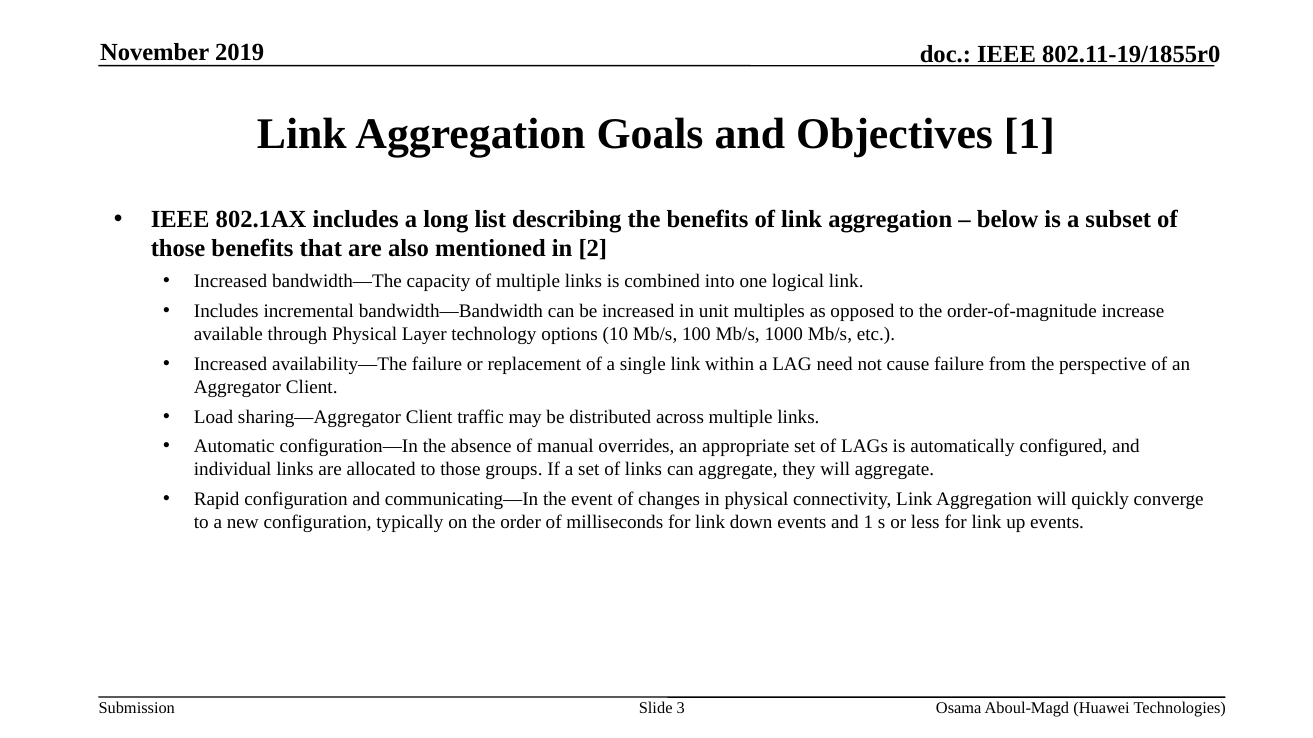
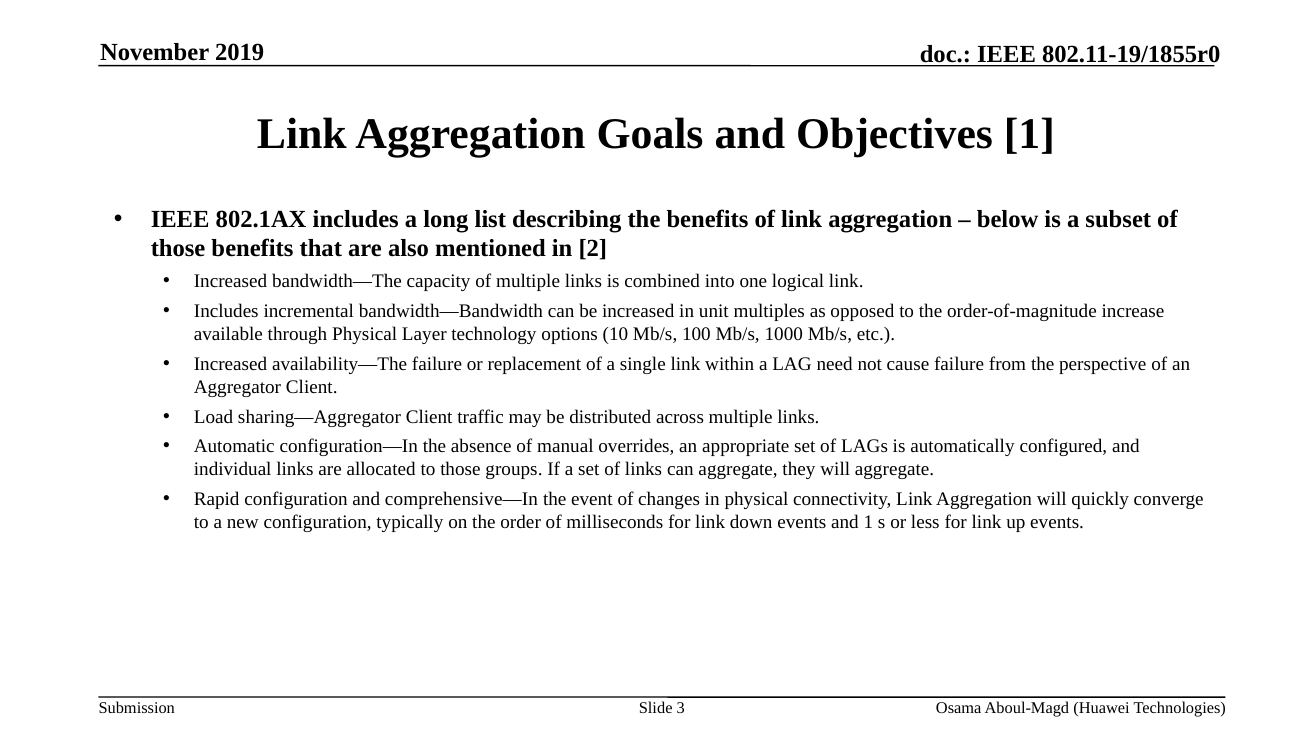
communicating—In: communicating—In -> comprehensive—In
